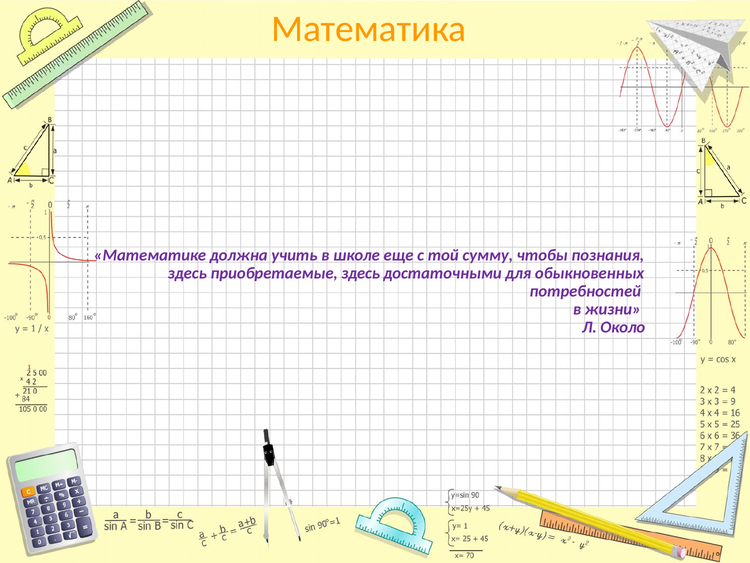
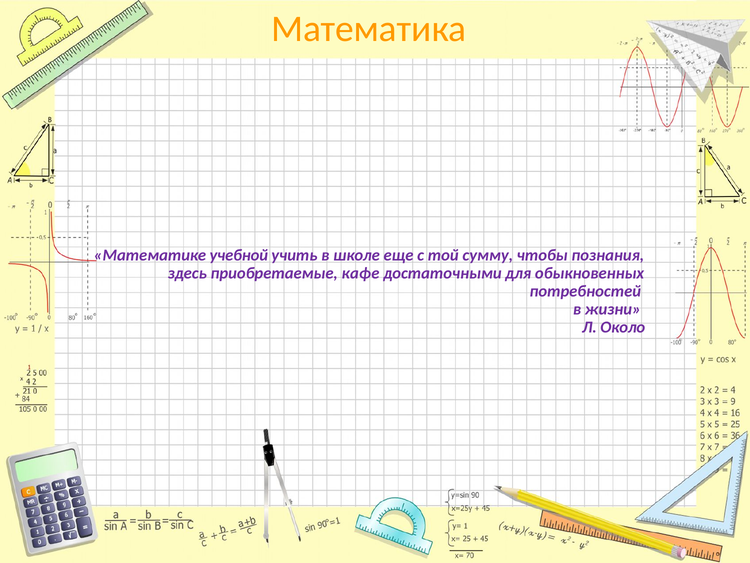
должна: должна -> учебной
приобретаемые здесь: здесь -> кафе
